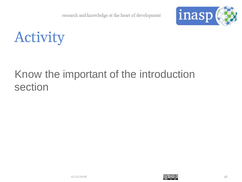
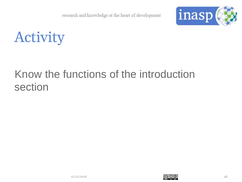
important: important -> functions
